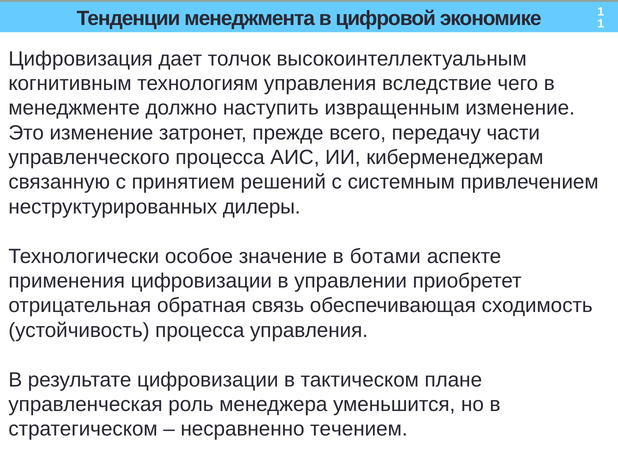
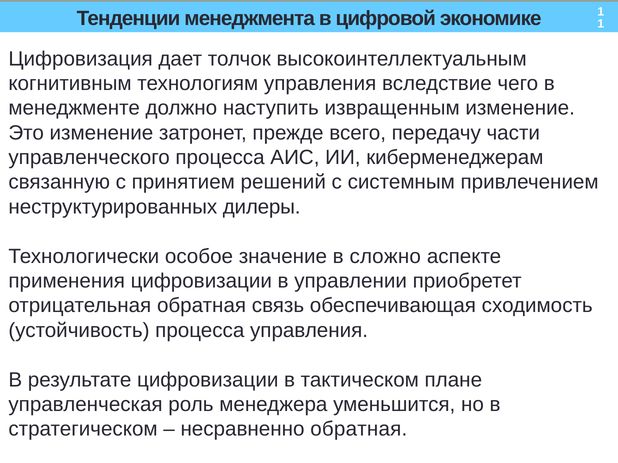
ботами: ботами -> сложно
несравненно течением: течением -> обратная
